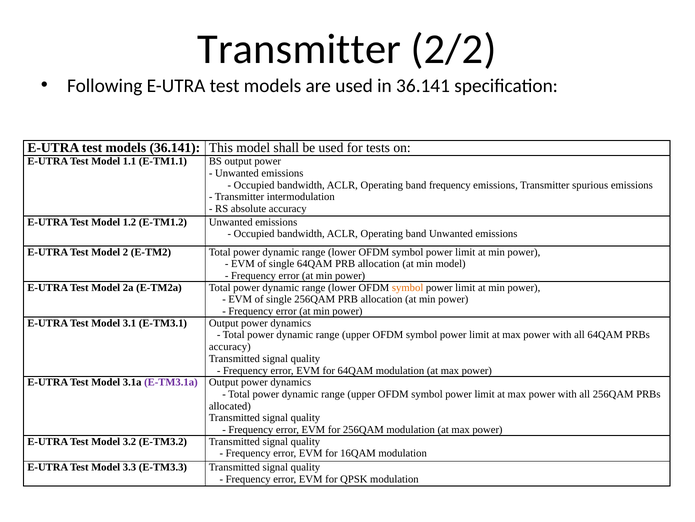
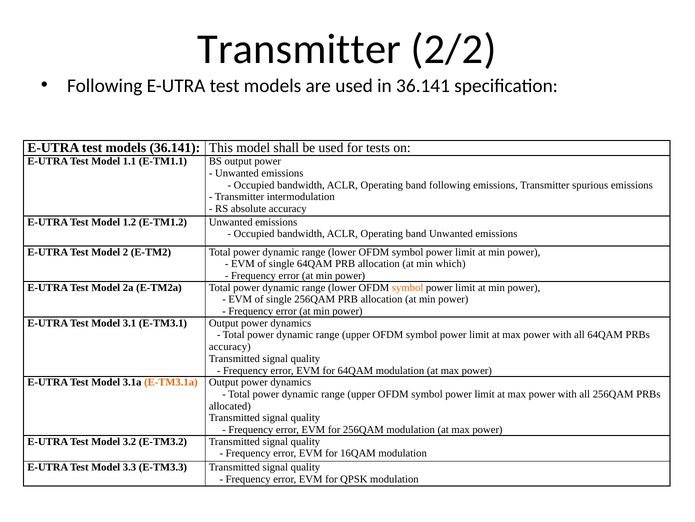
band frequency: frequency -> following
min model: model -> which
E-TM3.1a colour: purple -> orange
